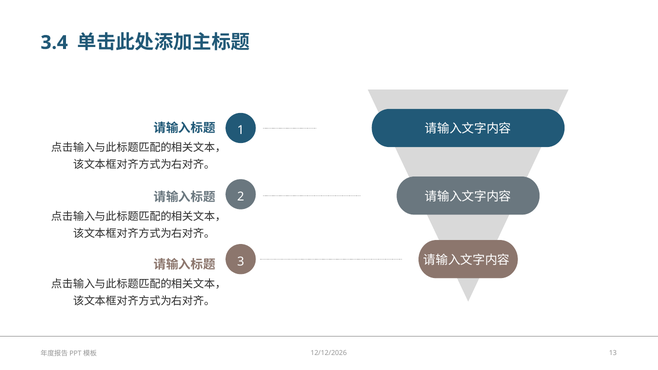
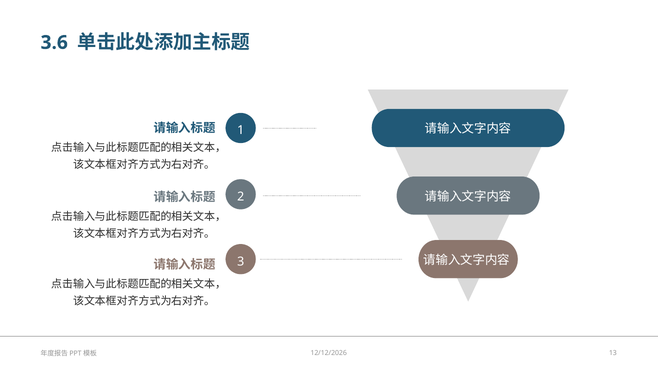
3.4: 3.4 -> 3.6
